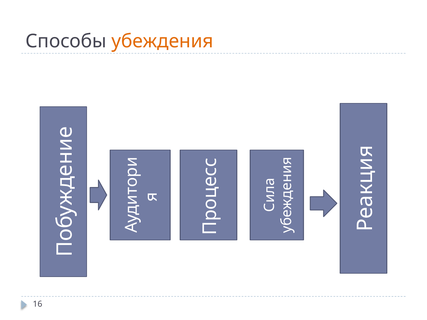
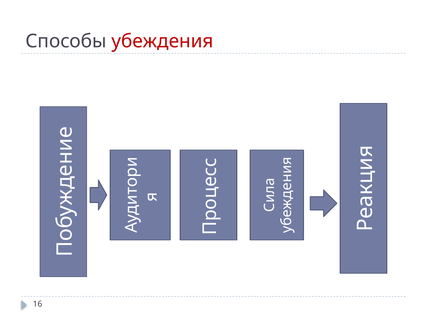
убеждения colour: orange -> red
